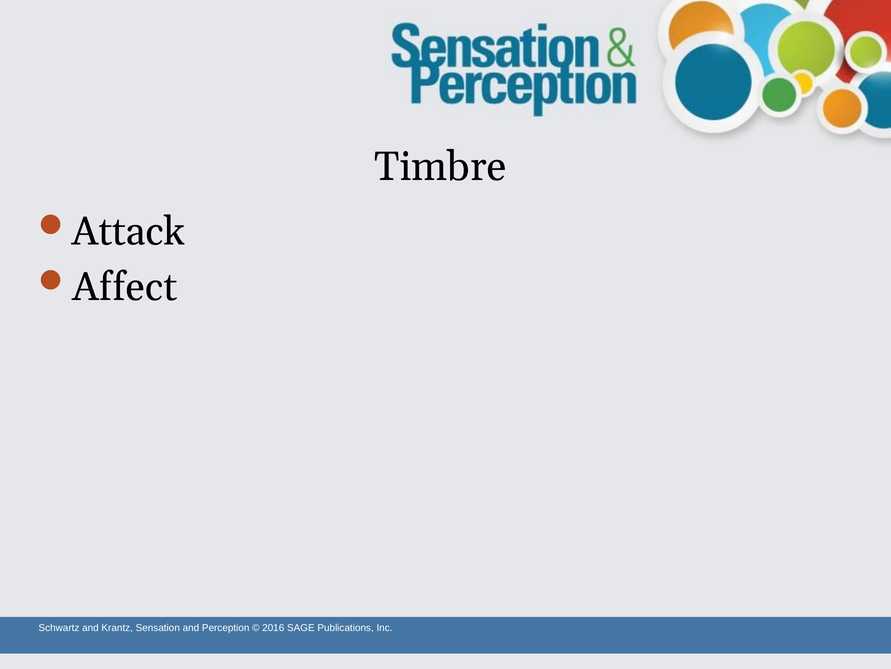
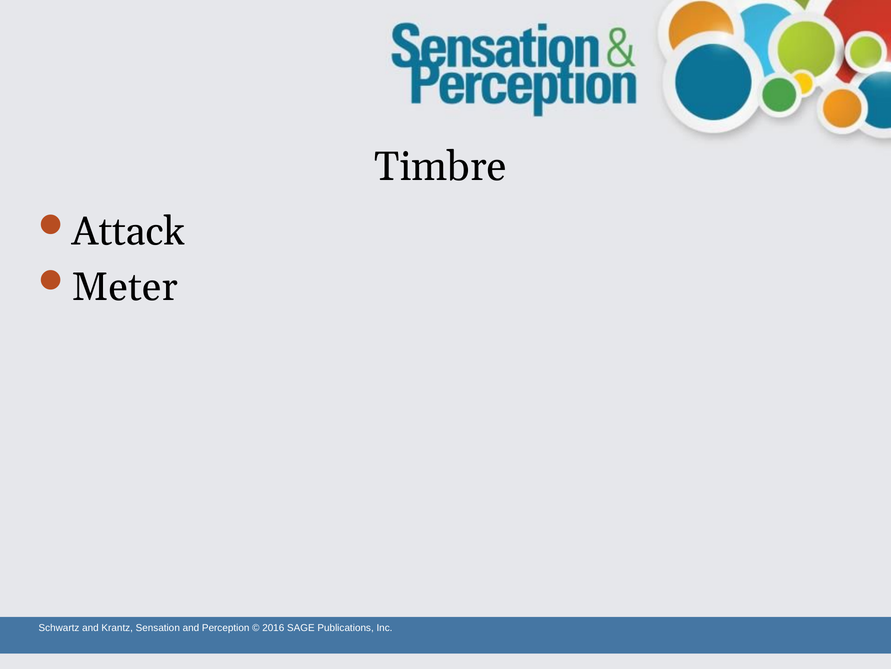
Affect: Affect -> Meter
